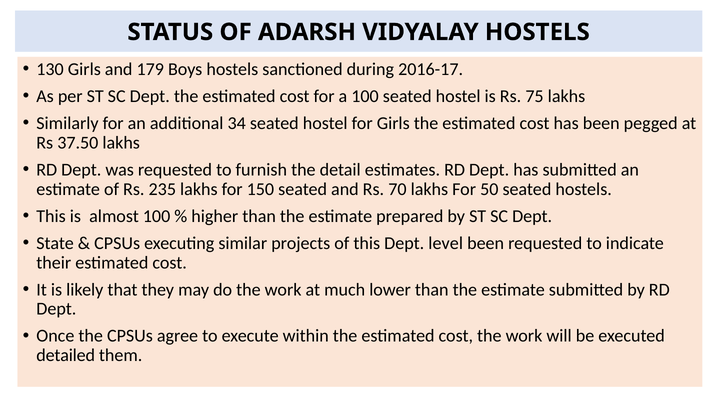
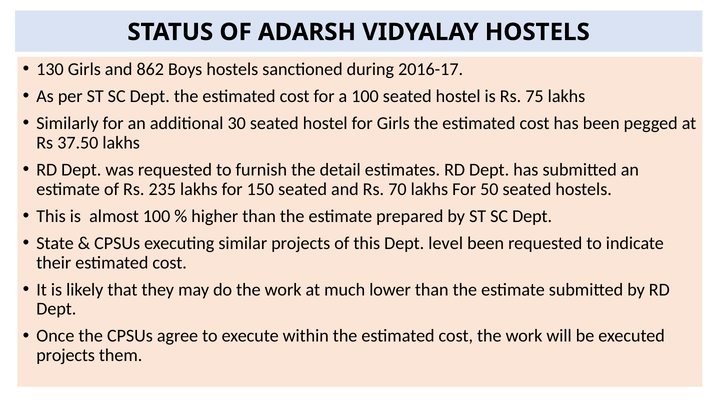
179: 179 -> 862
34: 34 -> 30
detailed at (66, 356): detailed -> projects
